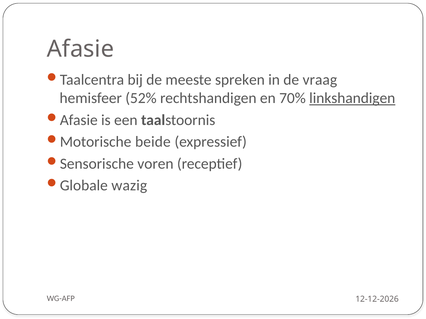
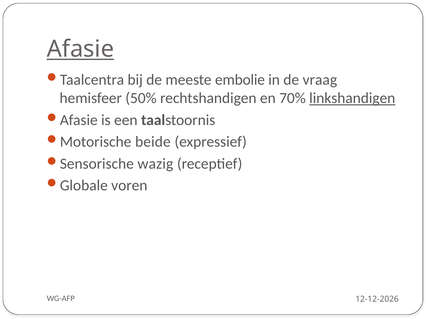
Afasie underline: none -> present
spreken: spreken -> embolie
52%: 52% -> 50%
voren: voren -> wazig
wazig: wazig -> voren
